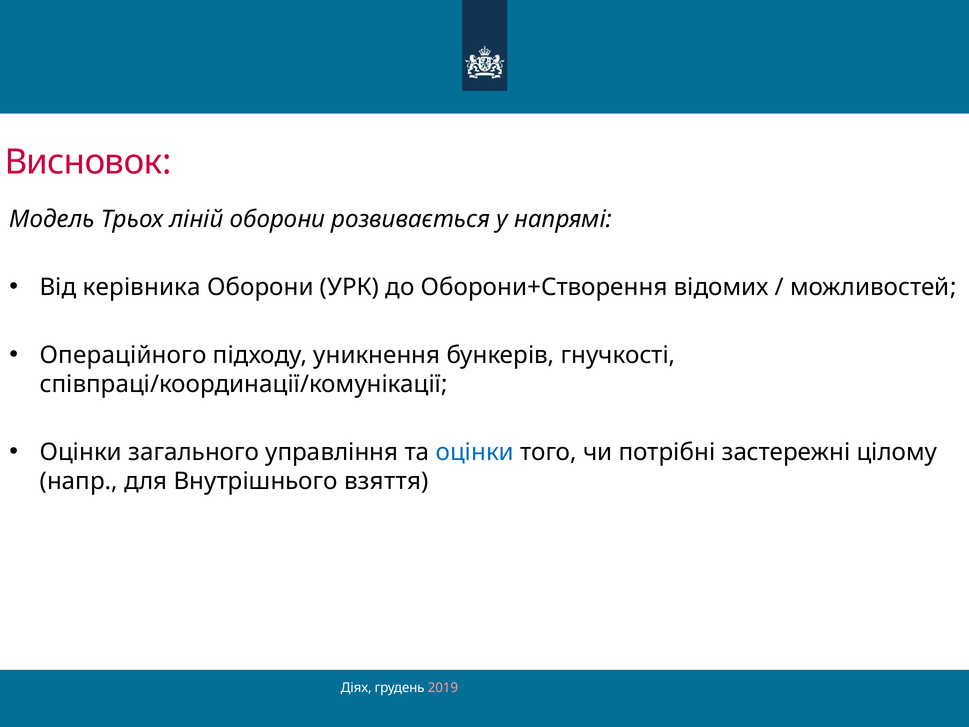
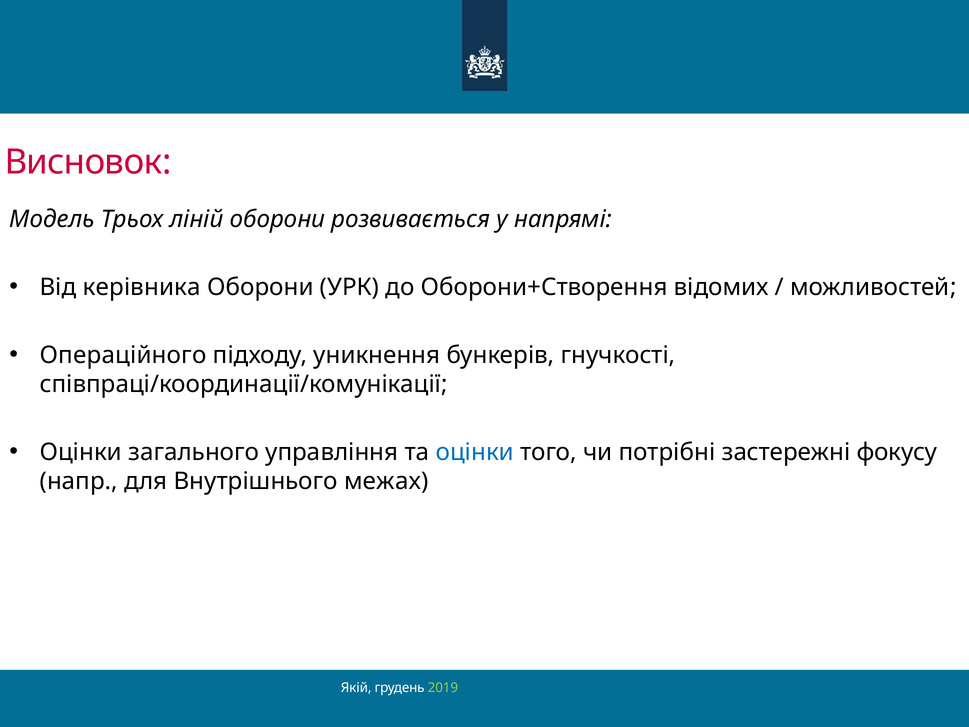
цілому: цілому -> фокусу
взяття: взяття -> межах
Діях: Діях -> Якій
2019 colour: pink -> light green
